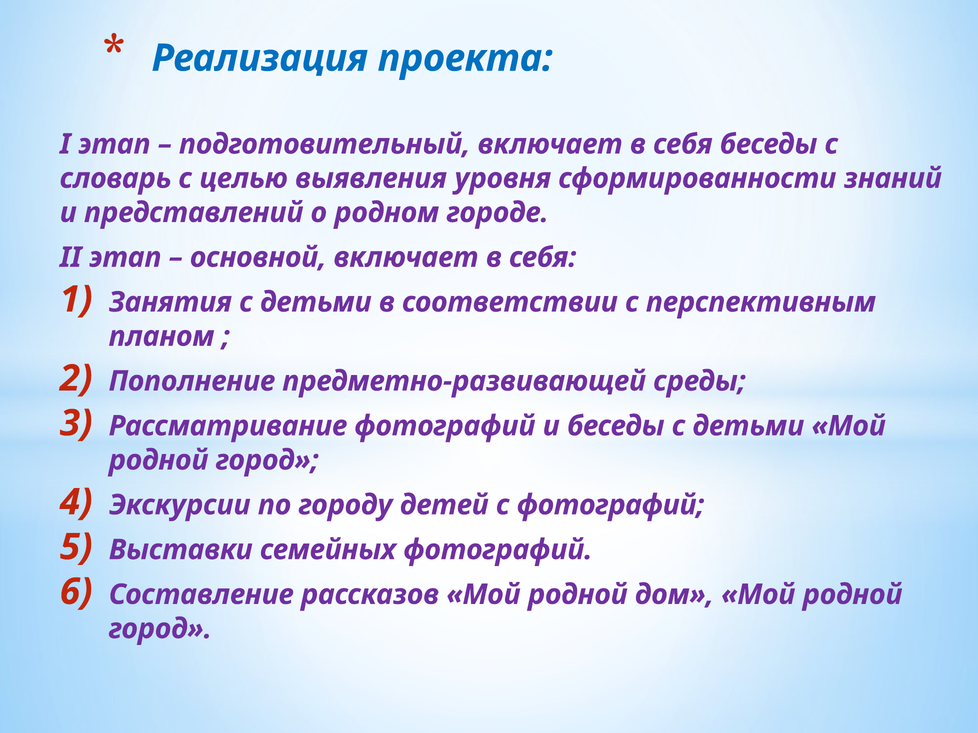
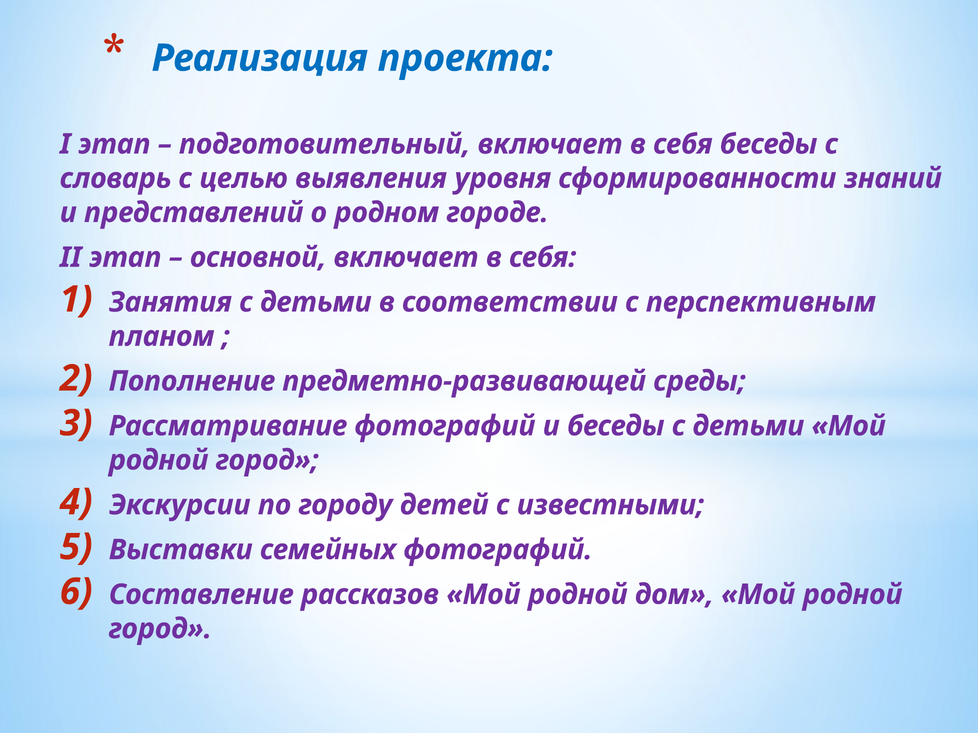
с фотографий: фотографий -> известными
